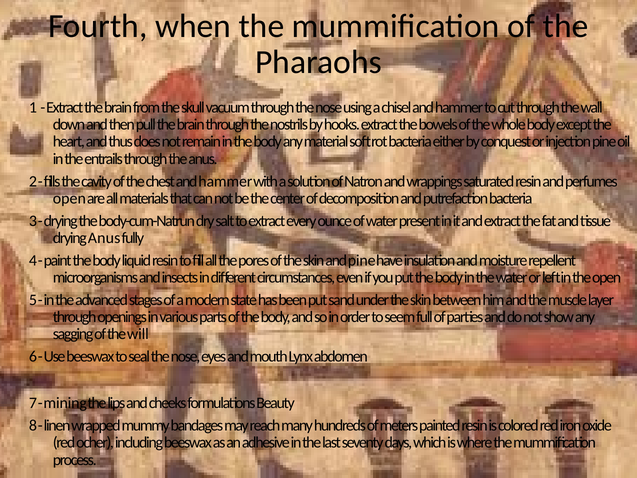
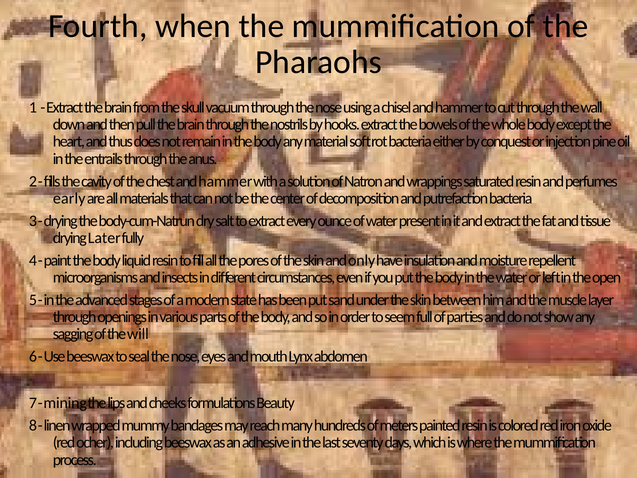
open at (69, 198): open -> early
drying Anus: Anus -> Later
and pine: pine -> only
